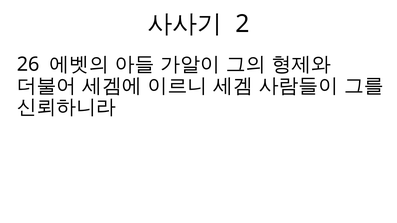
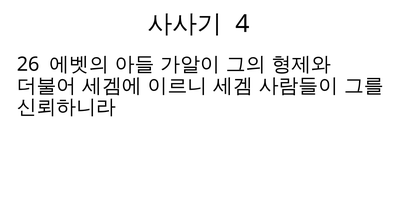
2: 2 -> 4
